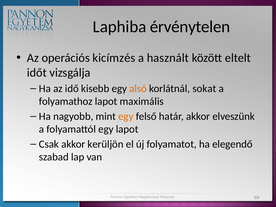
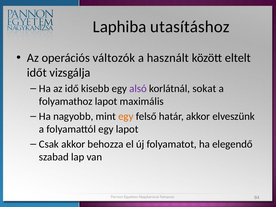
érvénytelen: érvénytelen -> utasításhoz
kicímzés: kicímzés -> változók
alsó colour: orange -> purple
kerüljön: kerüljön -> behozza
